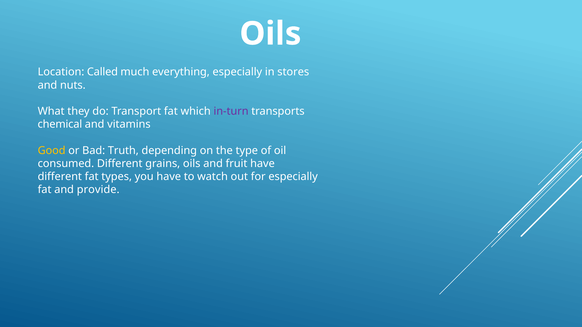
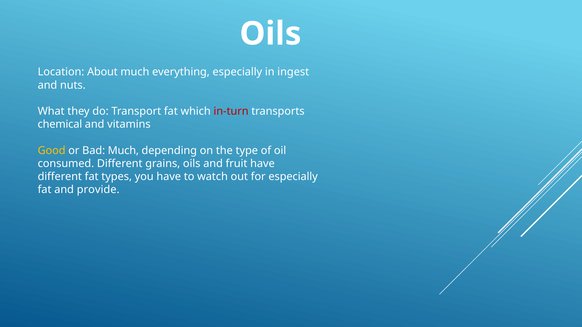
Called: Called -> About
stores: stores -> ingest
in-turn colour: purple -> red
Bad Truth: Truth -> Much
